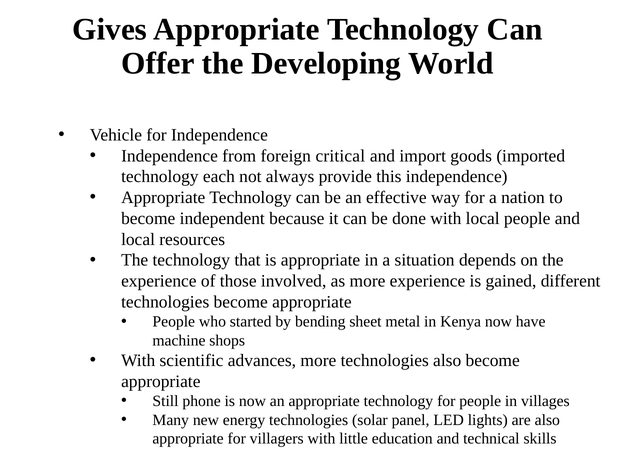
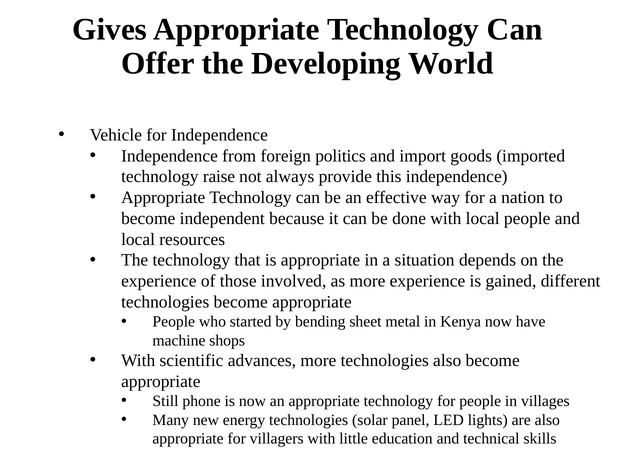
critical: critical -> politics
each: each -> raise
